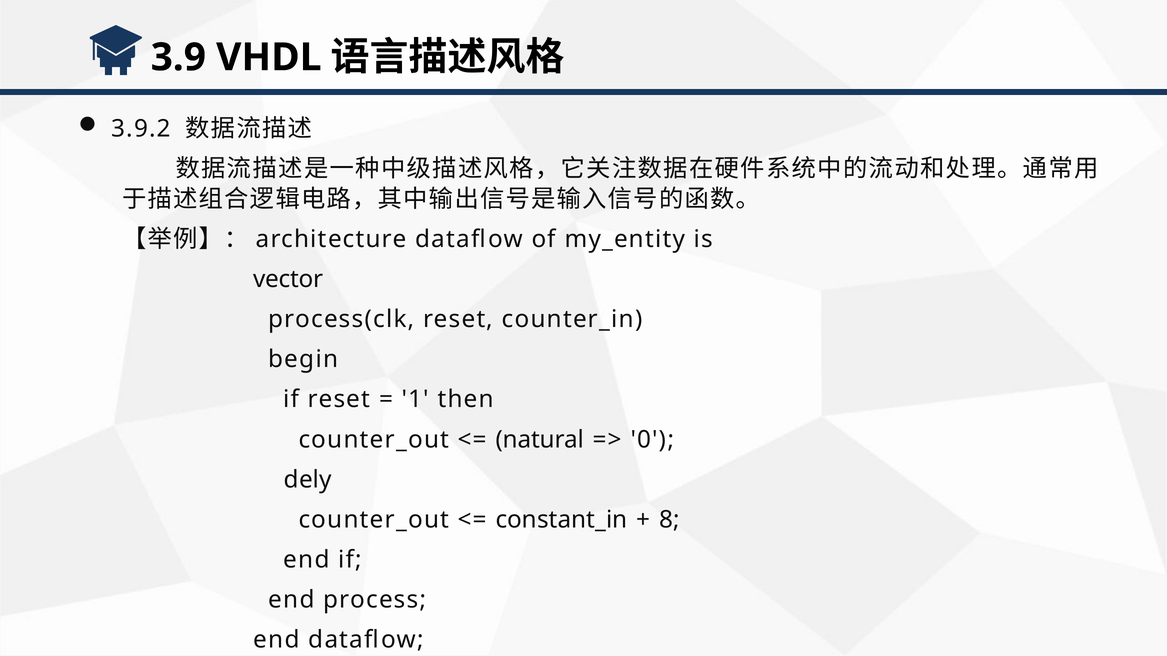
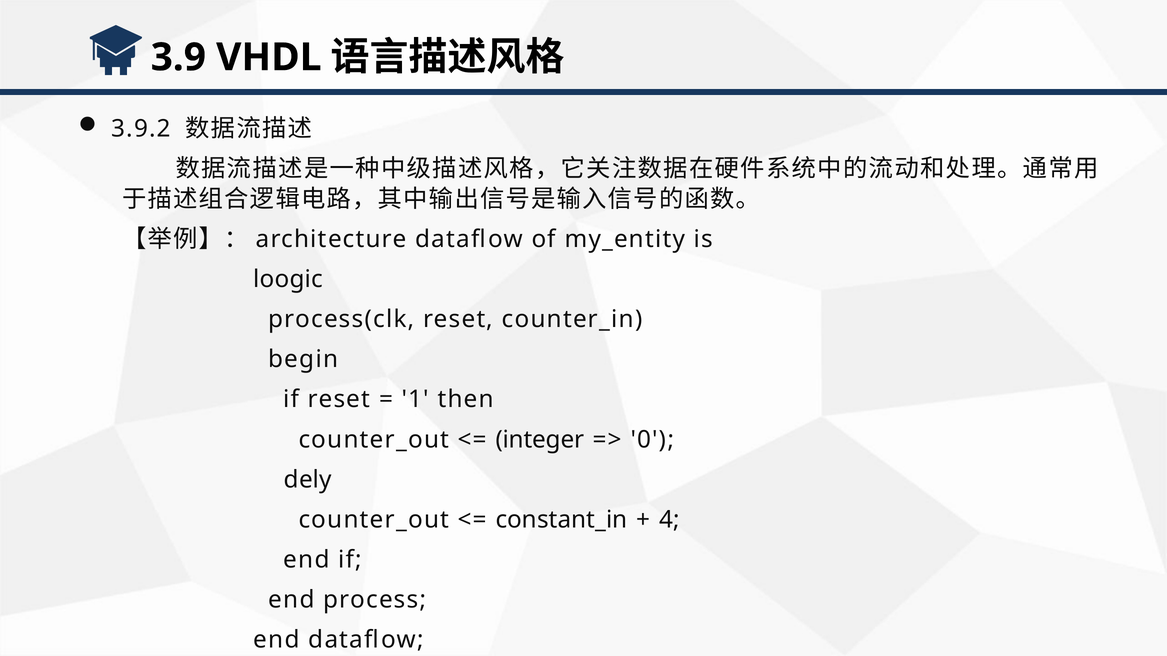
vector: vector -> loogic
natural: natural -> integer
8: 8 -> 4
